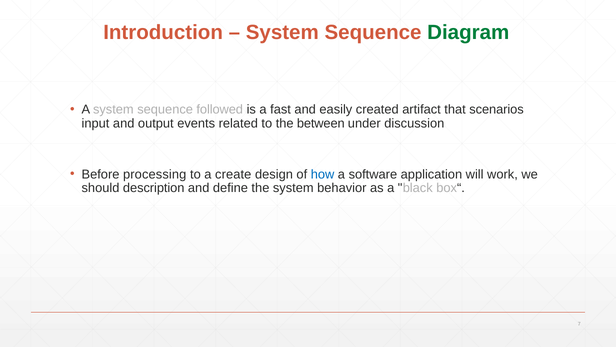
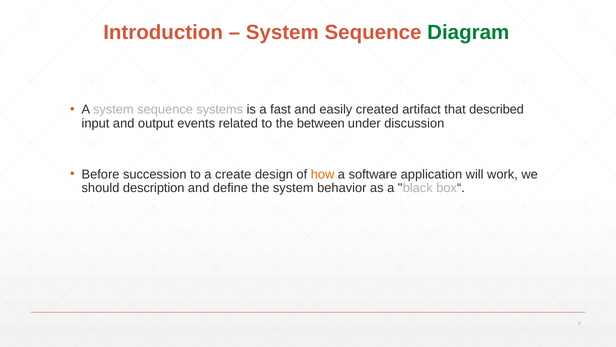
followed: followed -> systems
scenarios: scenarios -> described
processing: processing -> succession
how colour: blue -> orange
